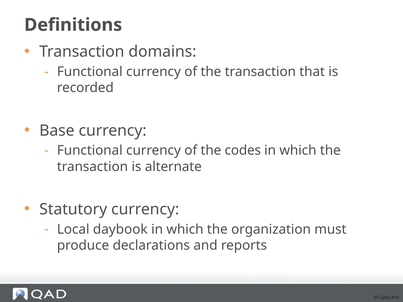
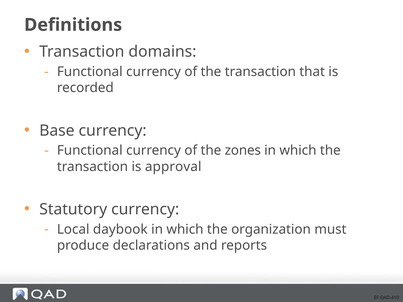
codes: codes -> zones
alternate: alternate -> approval
